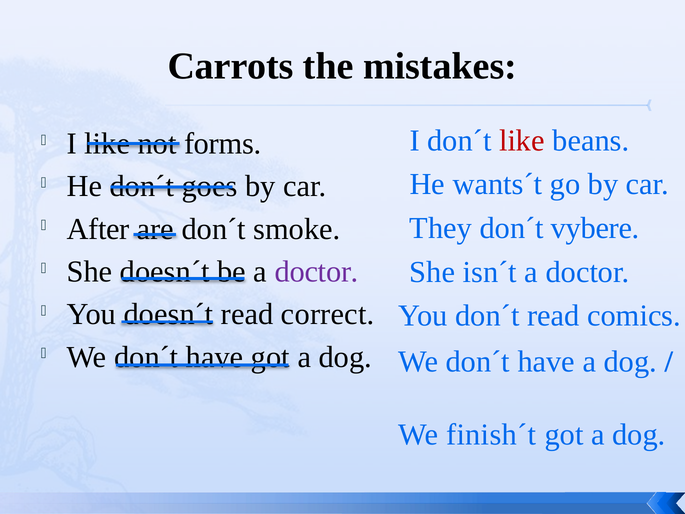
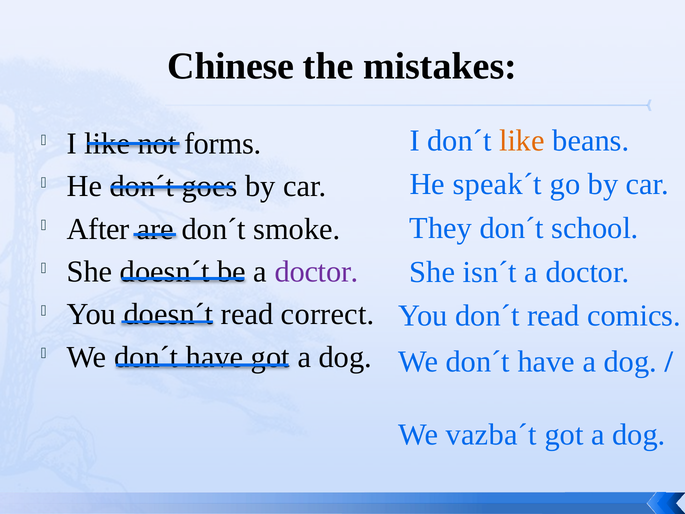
Carrots: Carrots -> Chinese
like at (522, 140) colour: red -> orange
wants´t: wants´t -> speak´t
vybere: vybere -> school
finish´t: finish´t -> vazba´t
